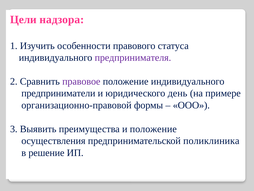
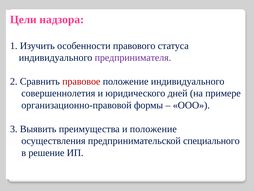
правовое colour: purple -> red
предприниматели: предприниматели -> совершеннолетия
день: день -> дней
поликлиника: поликлиника -> специального
